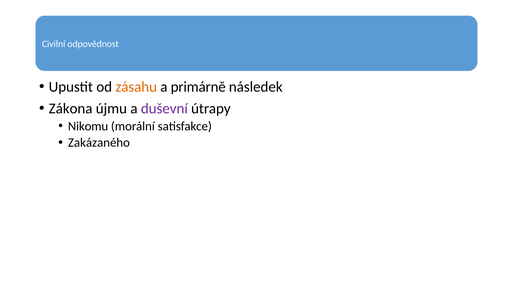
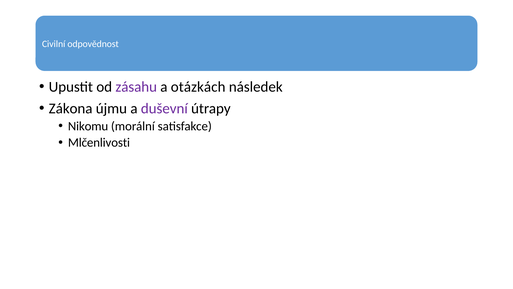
zásahu colour: orange -> purple
primárně: primárně -> otázkách
Zakázaného: Zakázaného -> Mlčenlivosti
